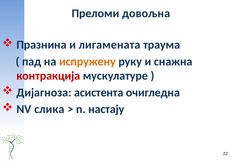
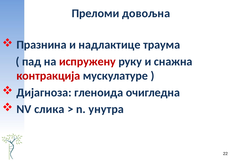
лигамената: лигамената -> надлактице
испружену colour: orange -> red
асистента: асистента -> гленоида
настају: настају -> унутра
